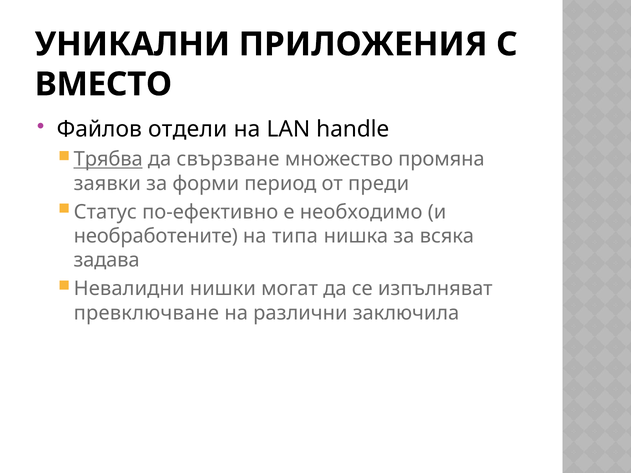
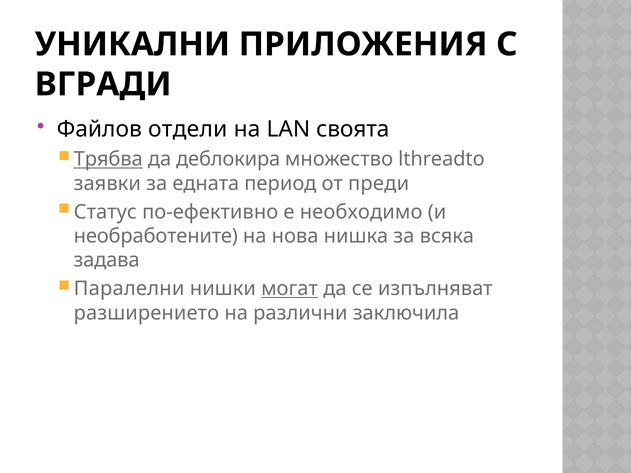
ВМЕСТО: ВМЕСТО -> ВГРАДИ
handle: handle -> своята
свързване: свързване -> деблокира
промяна: промяна -> lthreadto
форми: форми -> едната
типа: типа -> нова
Невалидни: Невалидни -> Паралелни
могат underline: none -> present
превключване: превключване -> разширението
